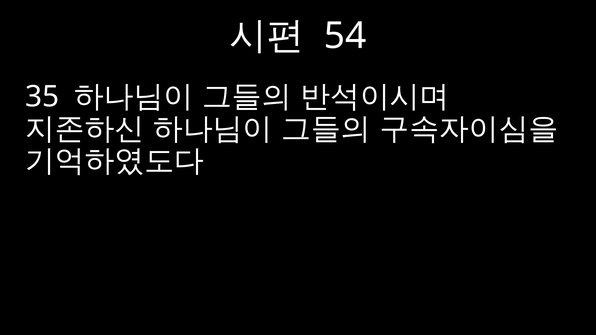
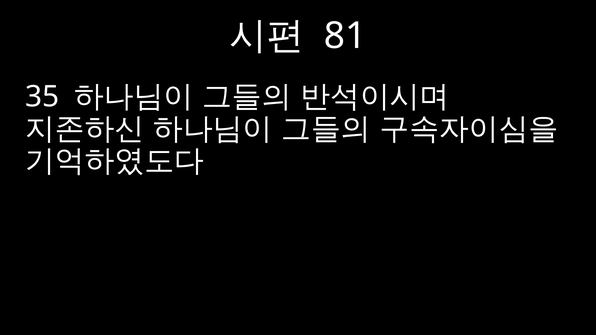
54: 54 -> 81
